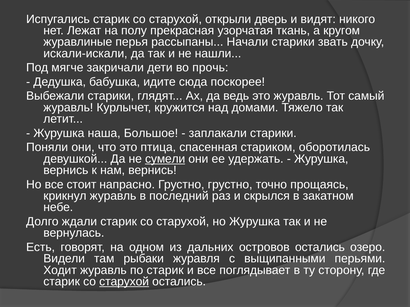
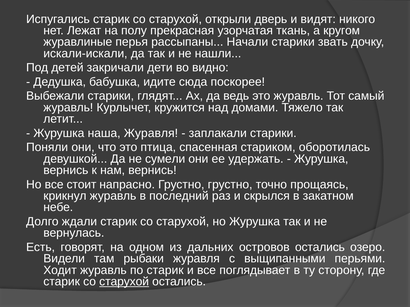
мягче: мягче -> детей
прочь: прочь -> видно
наша Большое: Большое -> Журавля
сумели underline: present -> none
